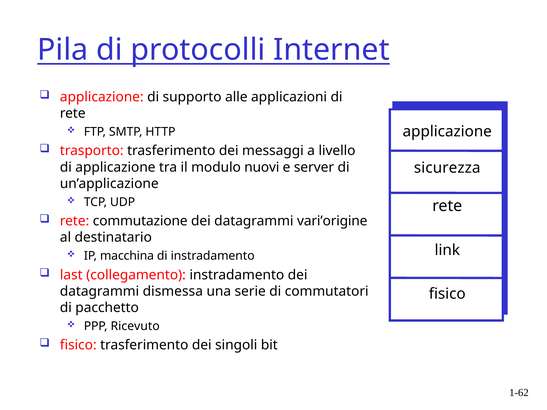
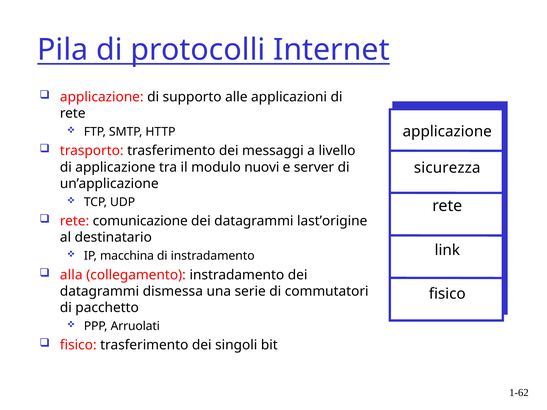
commutazione: commutazione -> comunicazione
vari’origine: vari’origine -> last’origine
last: last -> alla
Ricevuto: Ricevuto -> Arruolati
